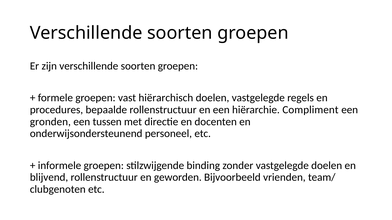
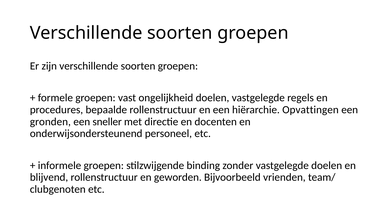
hiërarchisch: hiërarchisch -> ongelijkheid
Compliment: Compliment -> Opvattingen
tussen: tussen -> sneller
